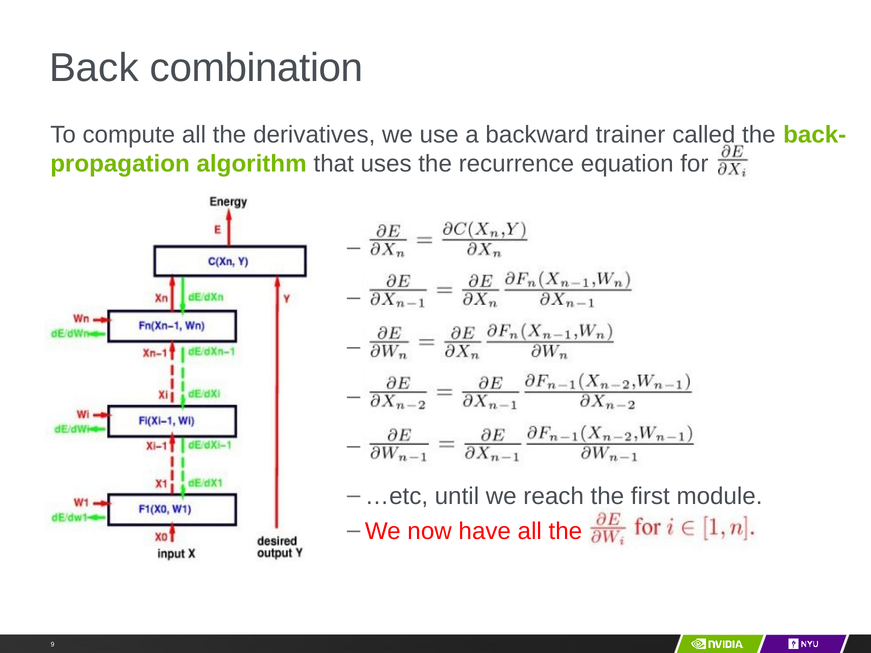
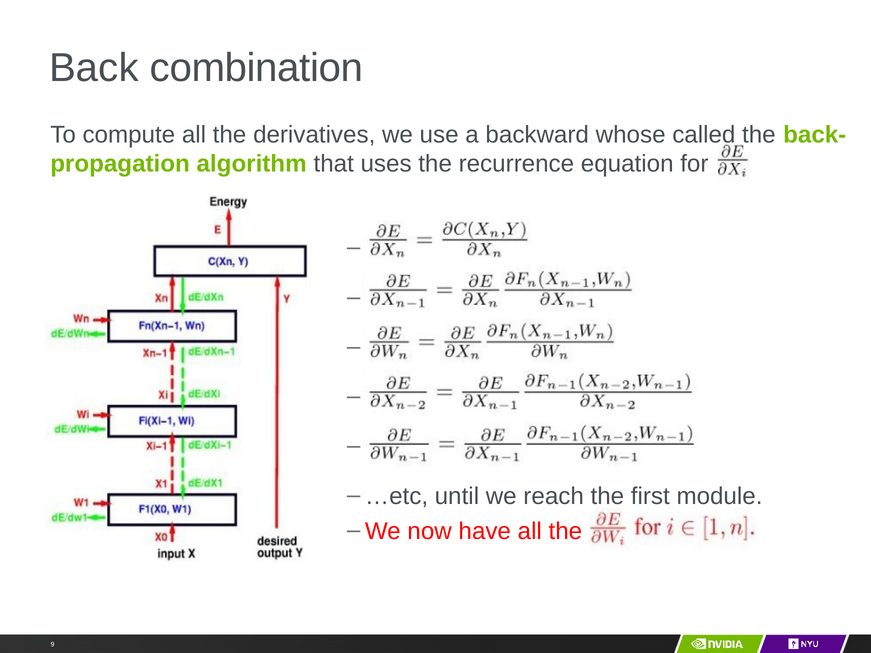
trainer: trainer -> whose
